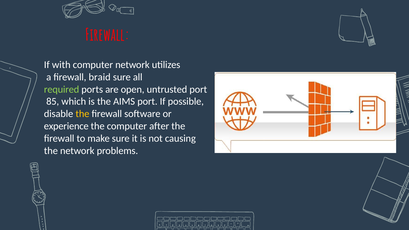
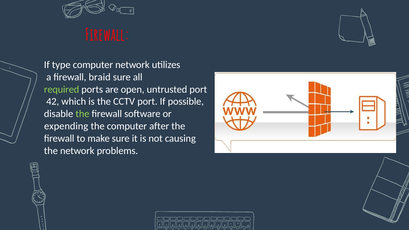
with: with -> type
85: 85 -> 42
AIMS: AIMS -> CCTV
the at (82, 114) colour: yellow -> light green
experience: experience -> expending
